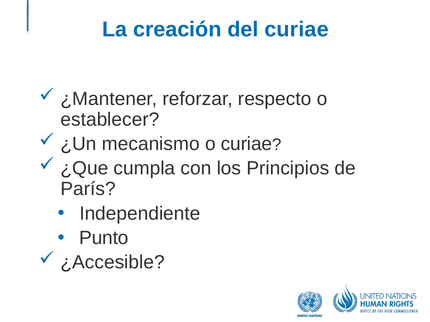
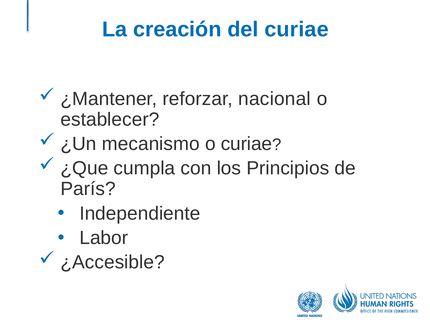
respecto: respecto -> nacional
Punto: Punto -> Labor
